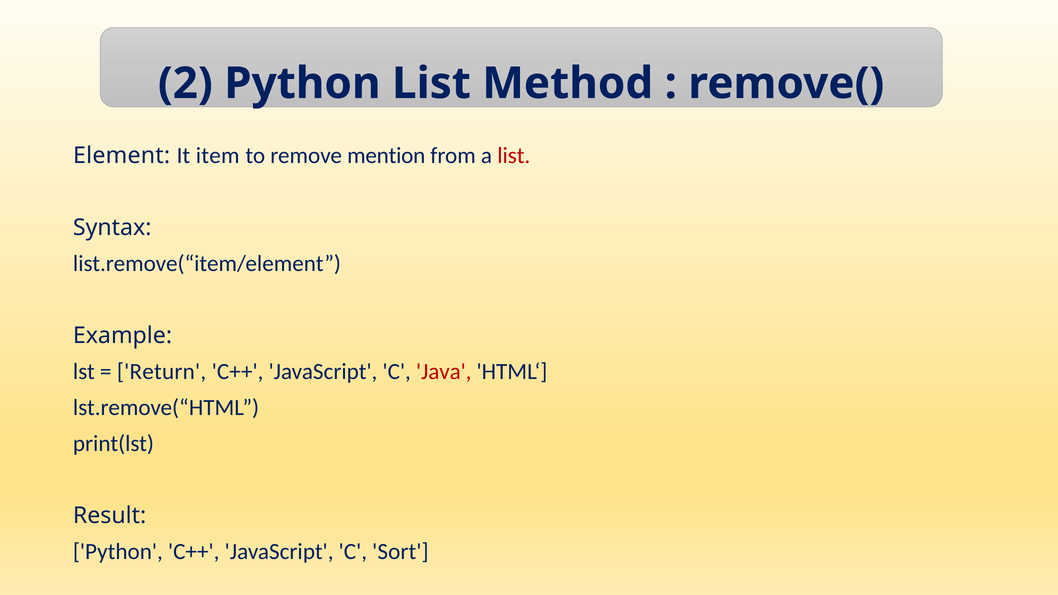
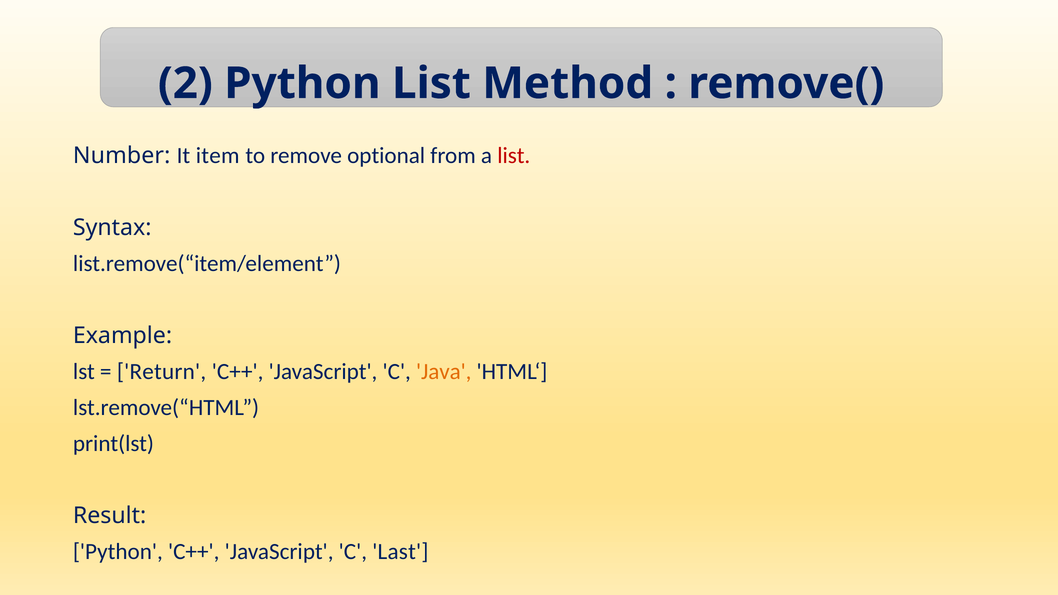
Element: Element -> Number
mention: mention -> optional
Java colour: red -> orange
Sort: Sort -> Last
